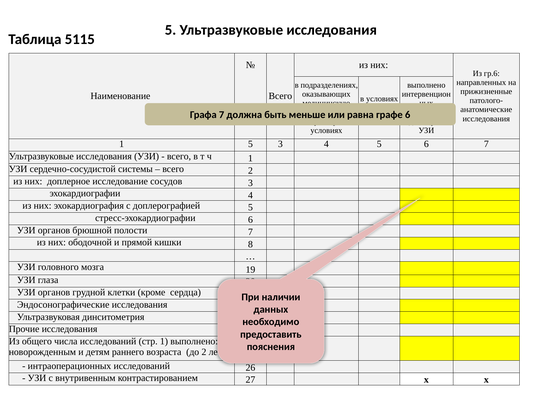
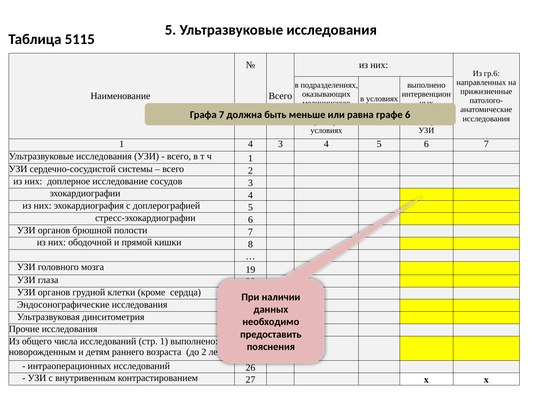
1 5: 5 -> 4
